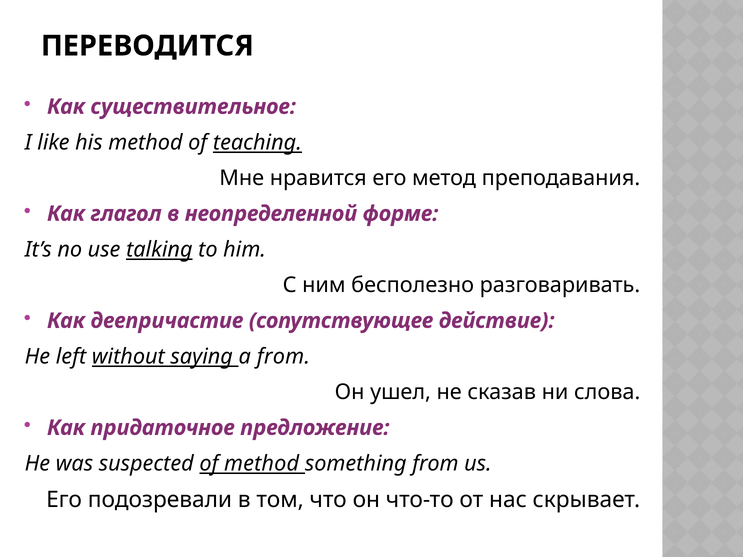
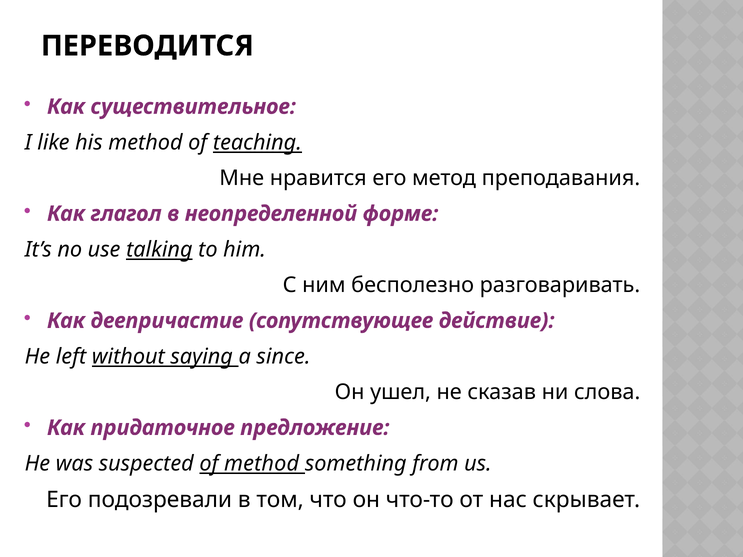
a from: from -> since
